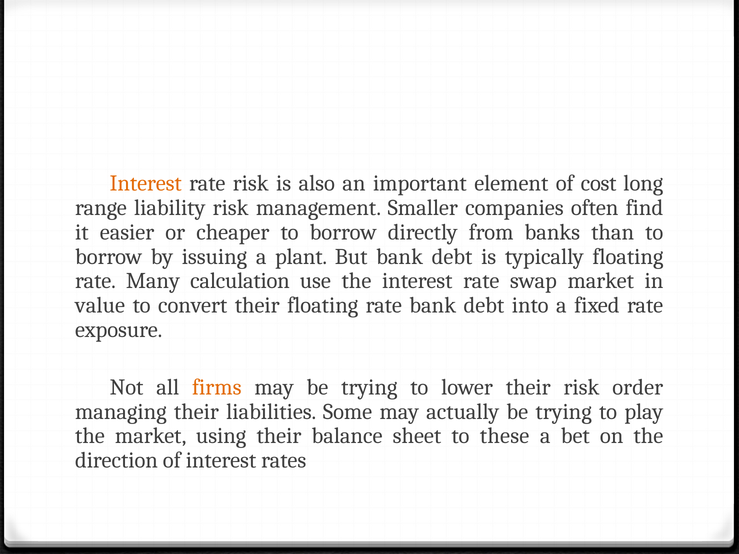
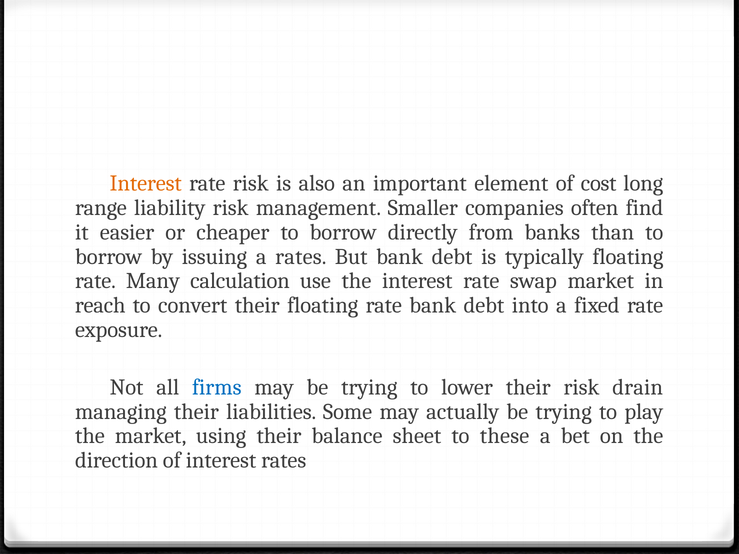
a plant: plant -> rates
value: value -> reach
firms colour: orange -> blue
order: order -> drain
